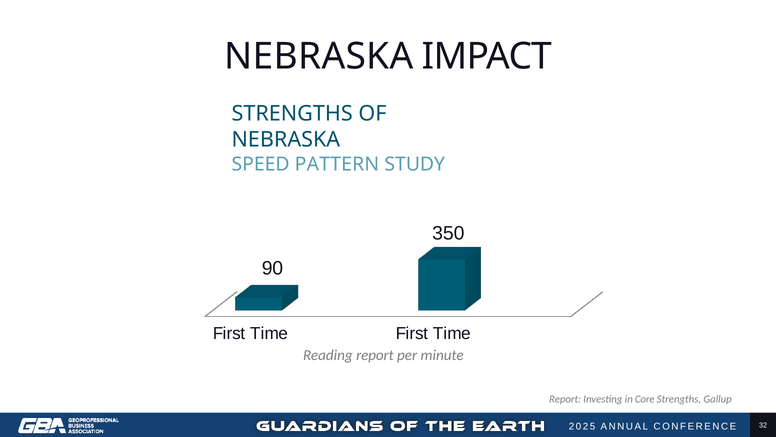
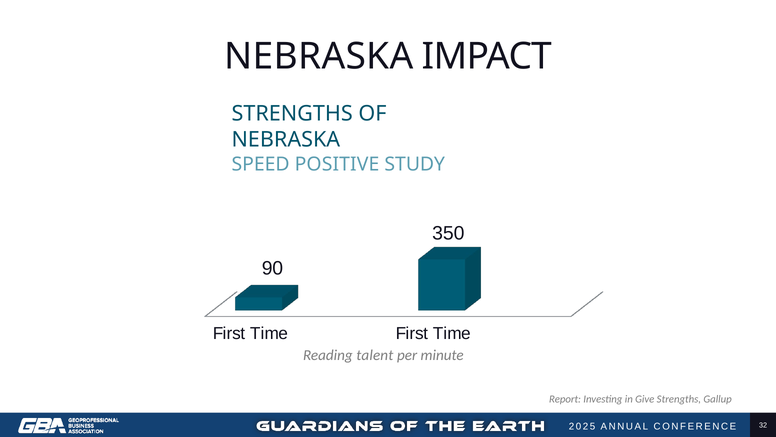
PATTERN: PATTERN -> POSITIVE
Reading report: report -> talent
Core: Core -> Give
